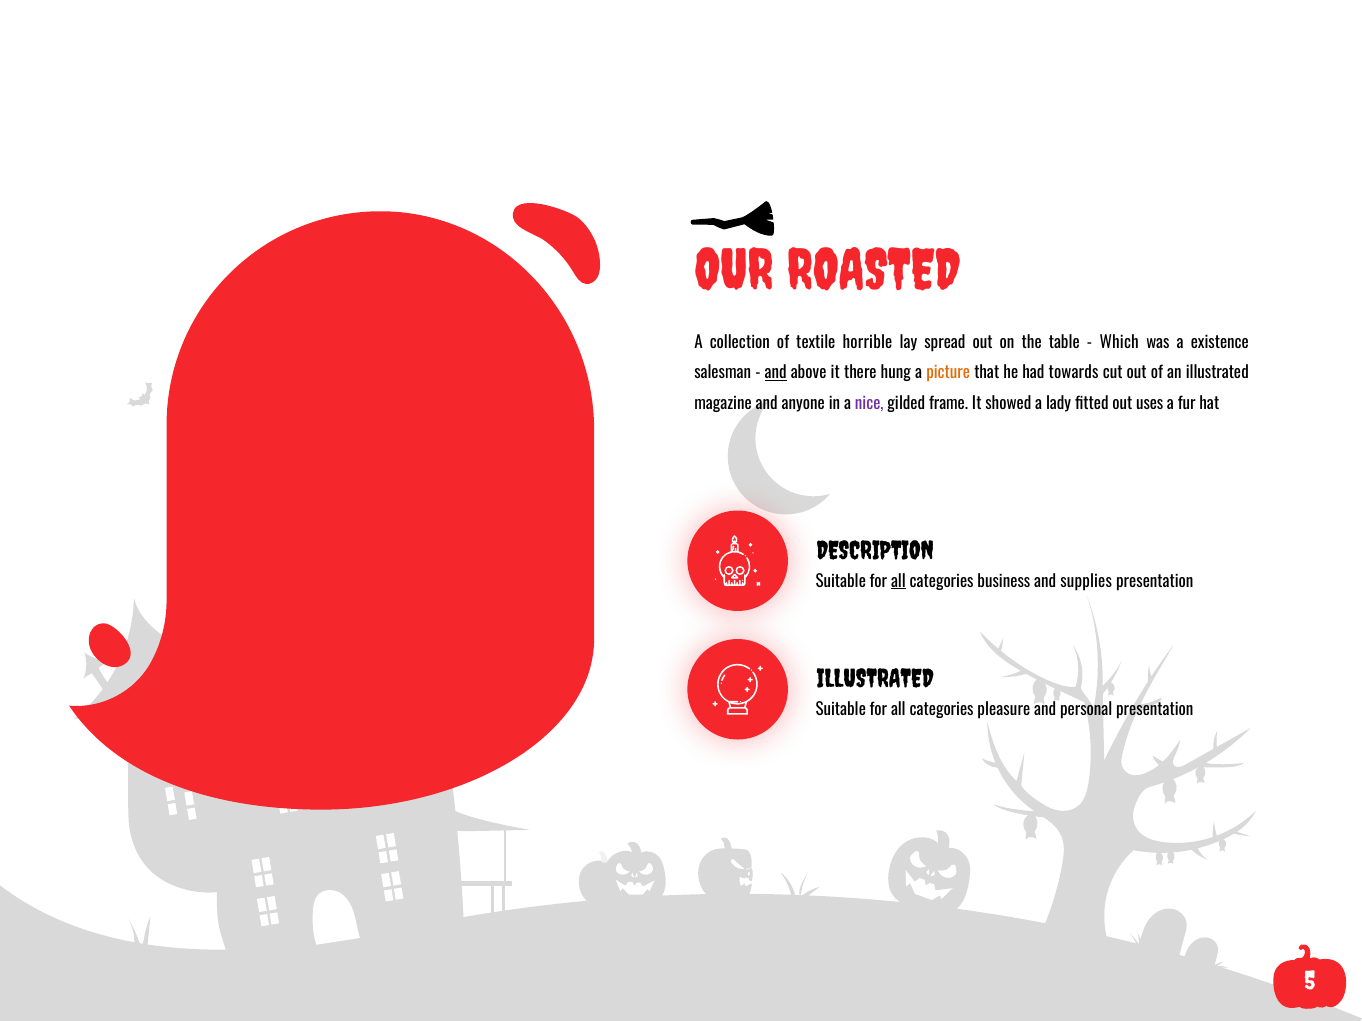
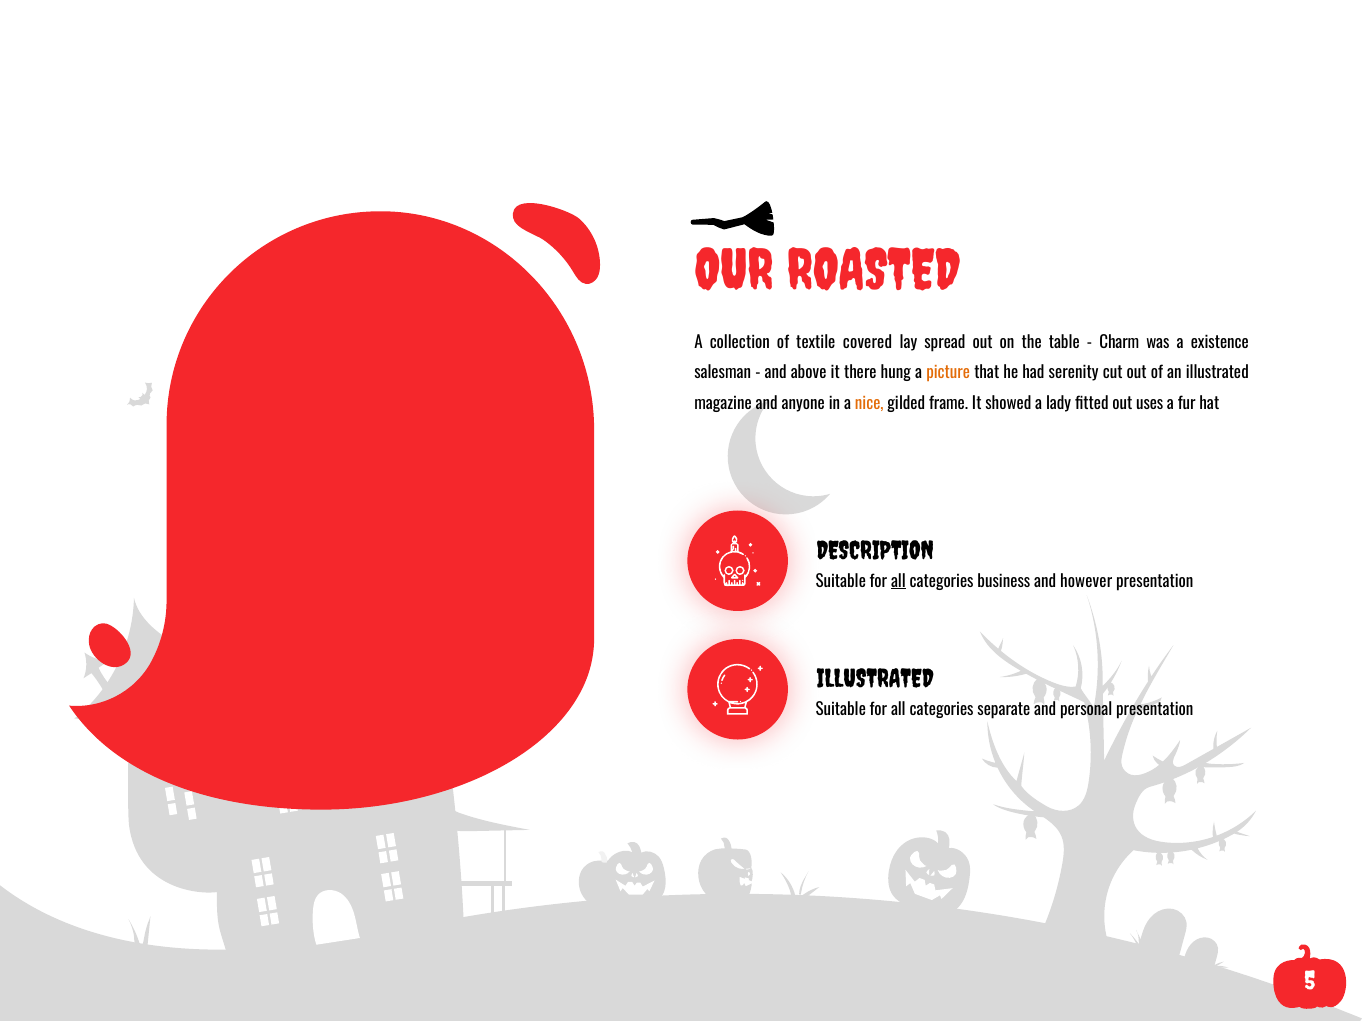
horrible: horrible -> covered
Which: Which -> Charm
and at (776, 373) underline: present -> none
towards: towards -> serenity
nice colour: purple -> orange
supplies: supplies -> however
pleasure: pleasure -> separate
